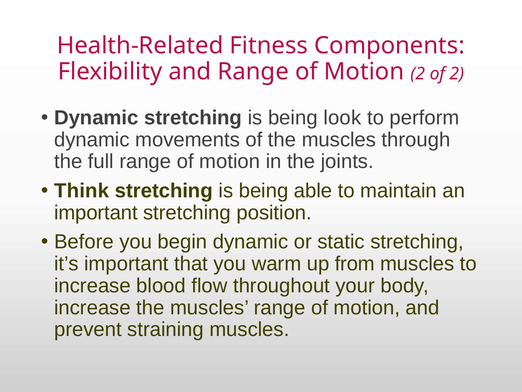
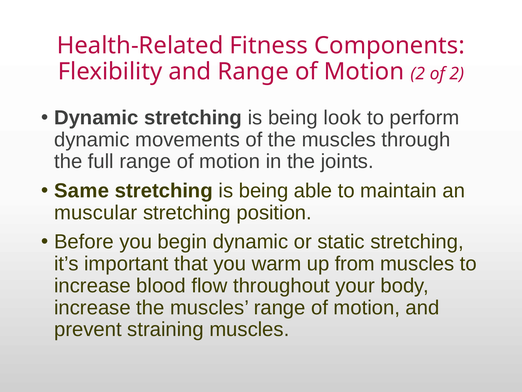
Think: Think -> Same
important at (96, 212): important -> muscular
